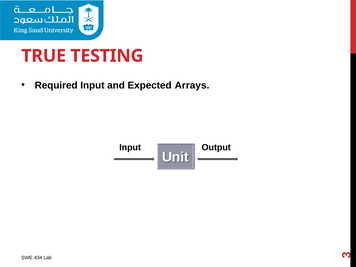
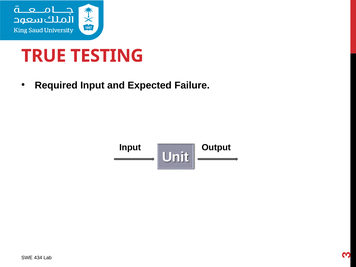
Arrays: Arrays -> Failure
